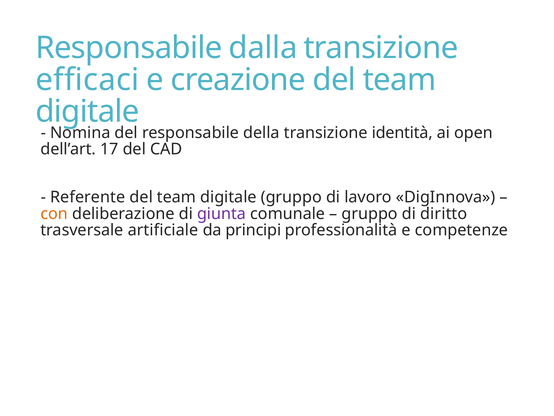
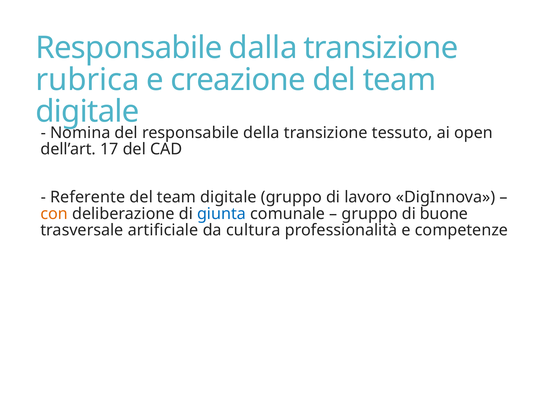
efficaci: efficaci -> rubrica
identità: identità -> tessuto
giunta colour: purple -> blue
diritto: diritto -> buone
principi: principi -> cultura
